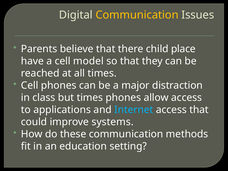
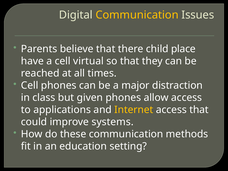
model: model -> virtual
but times: times -> given
Internet colour: light blue -> yellow
